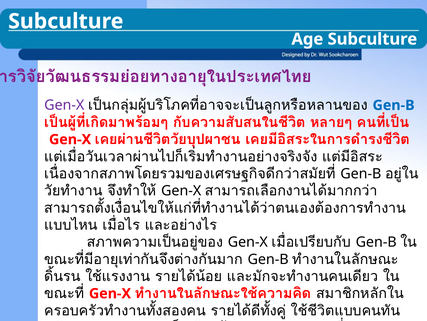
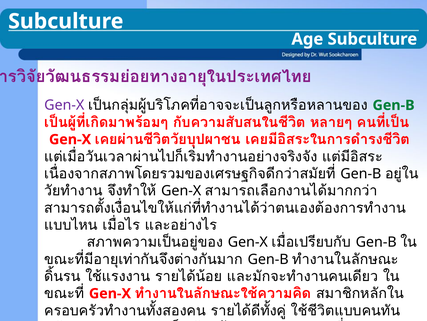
Gen-B at (394, 105) colour: blue -> green
